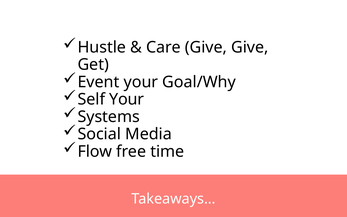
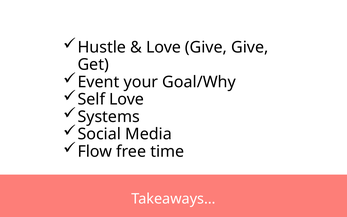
Care at (163, 47): Care -> Love
Self Your: Your -> Love
